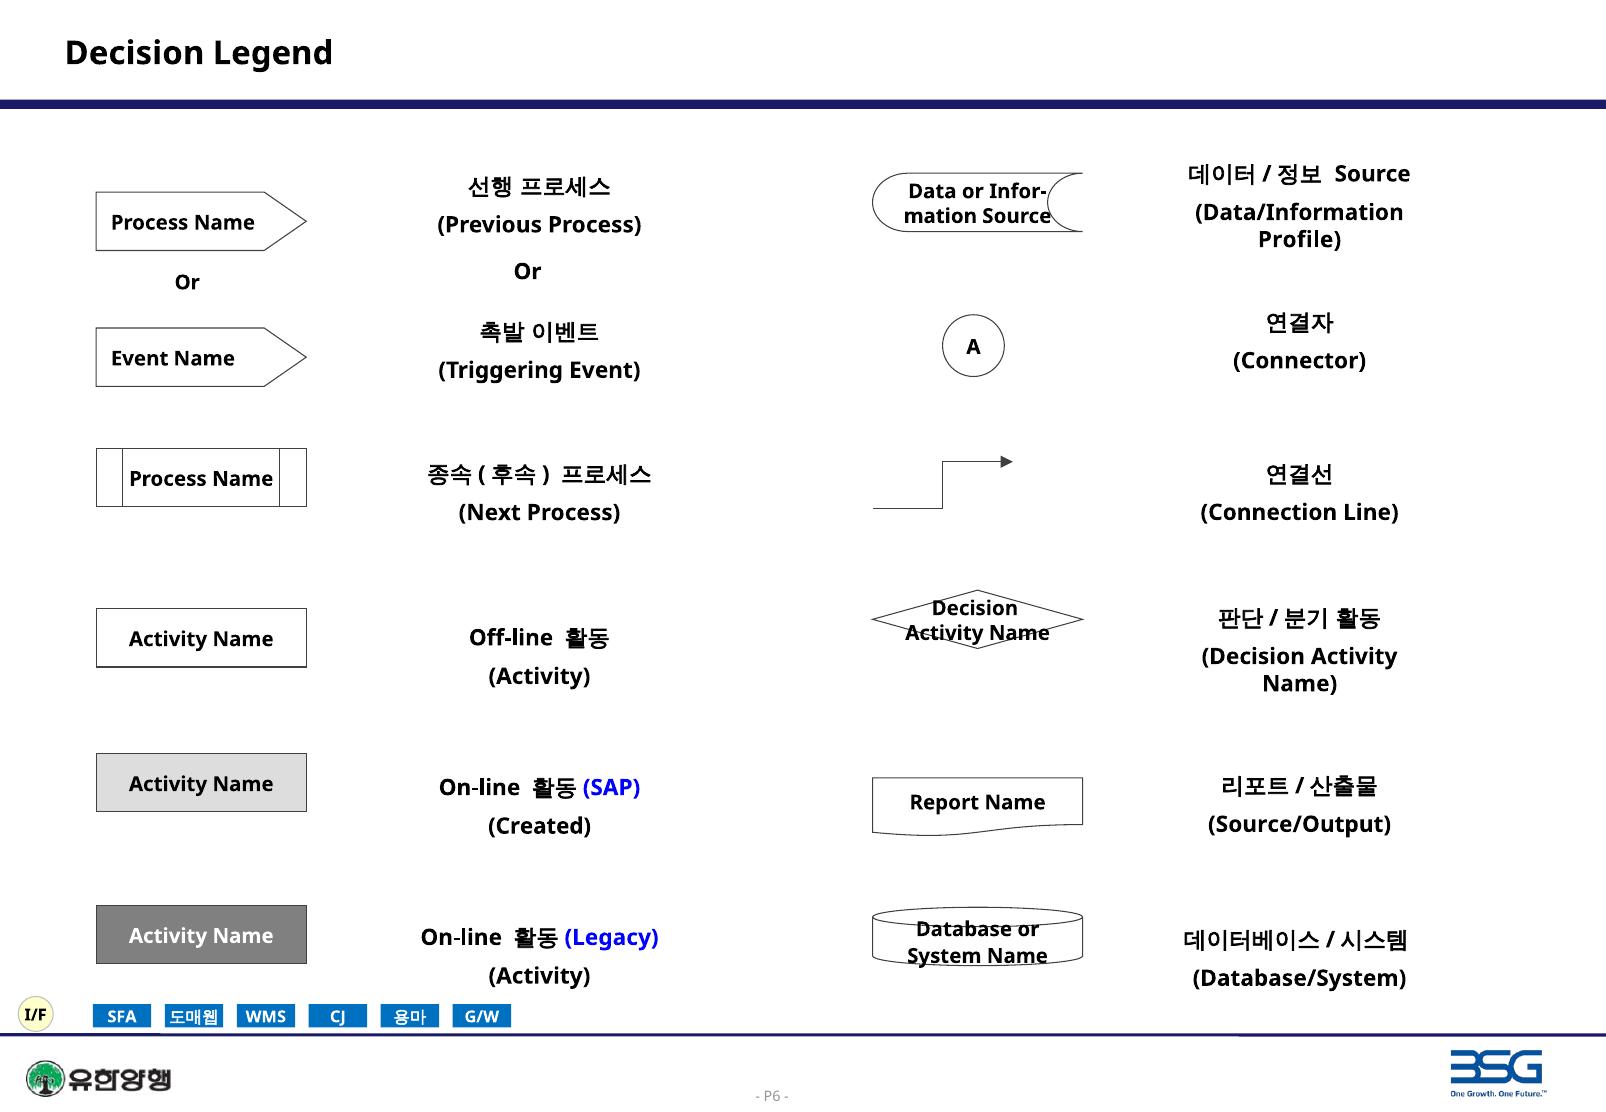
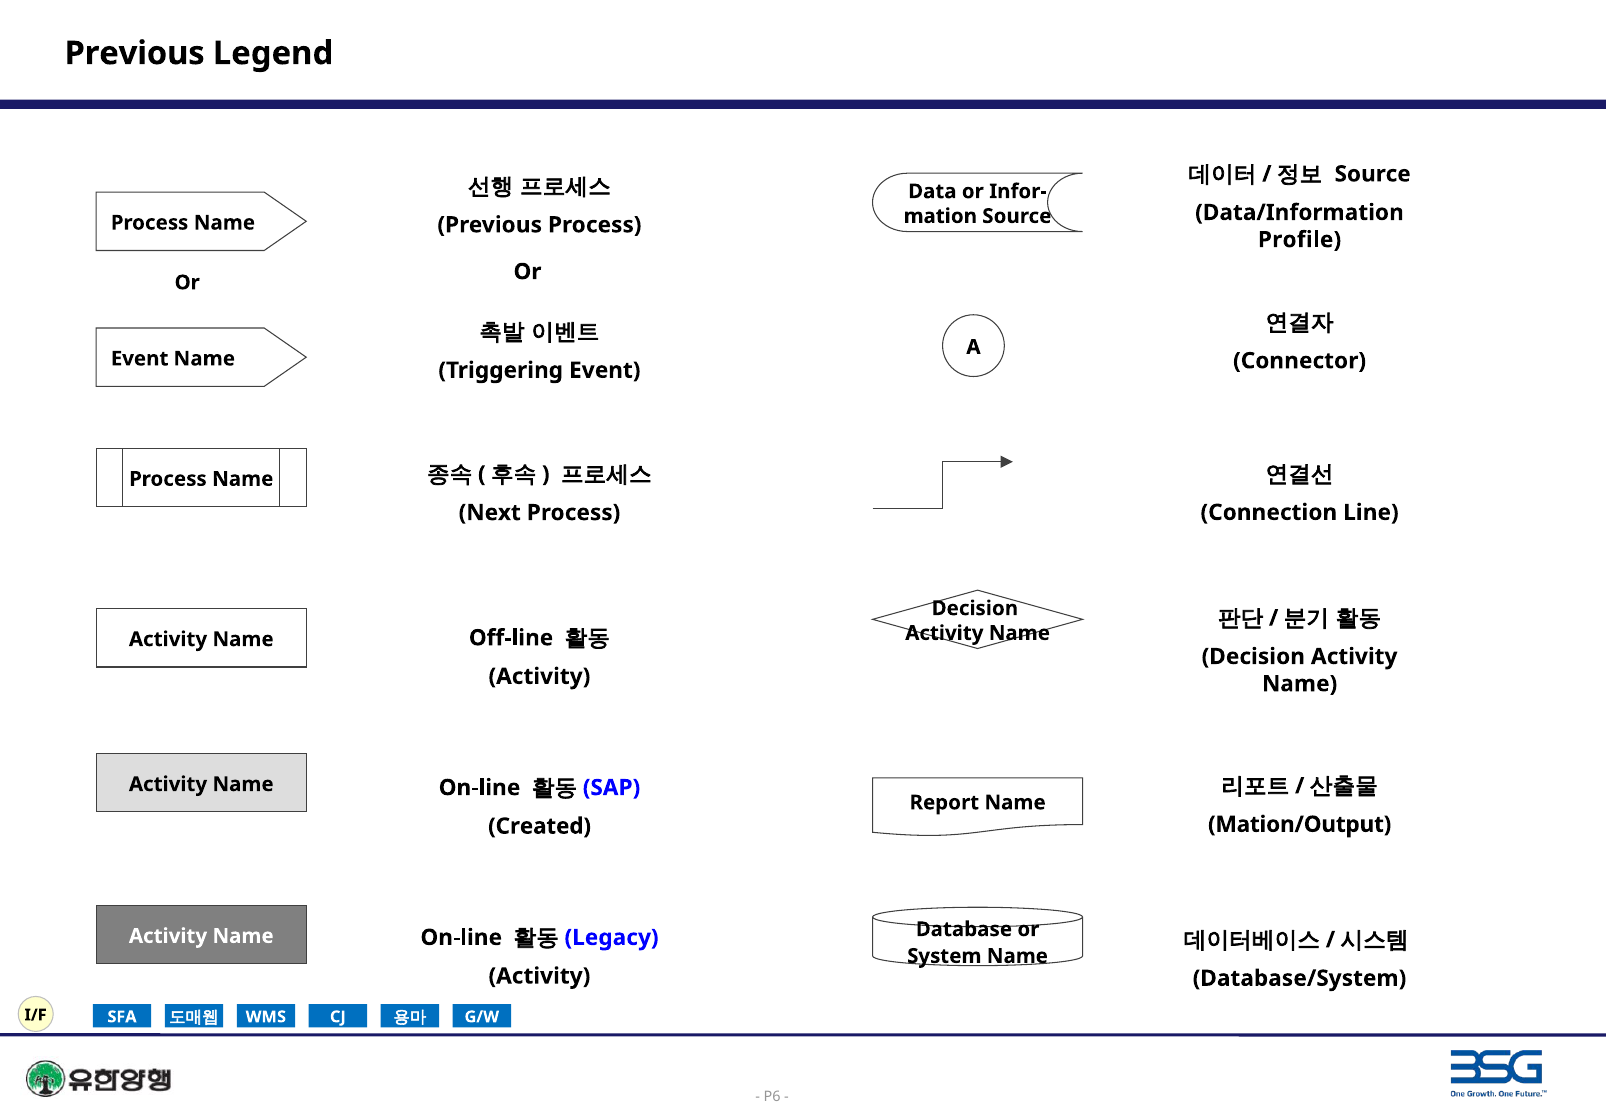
Decision at (134, 53): Decision -> Previous
Source/Output: Source/Output -> Mation/Output
